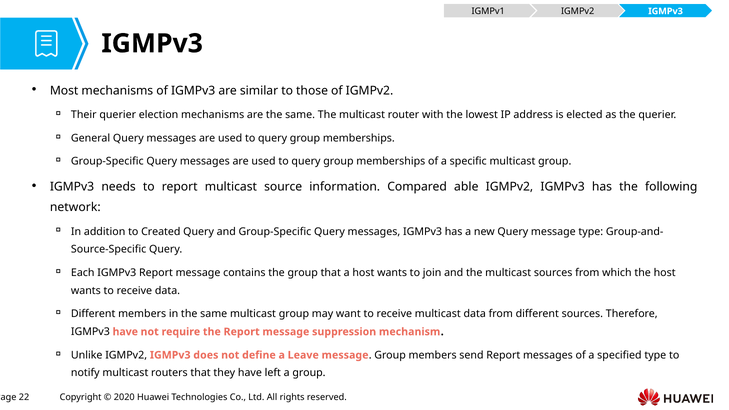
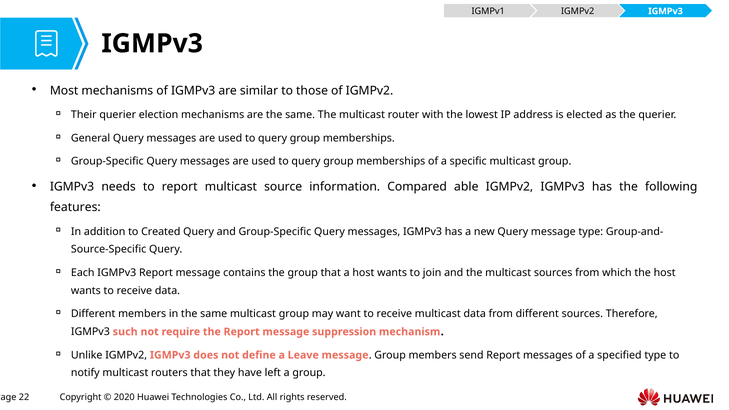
network: network -> features
IGMPv3 have: have -> such
